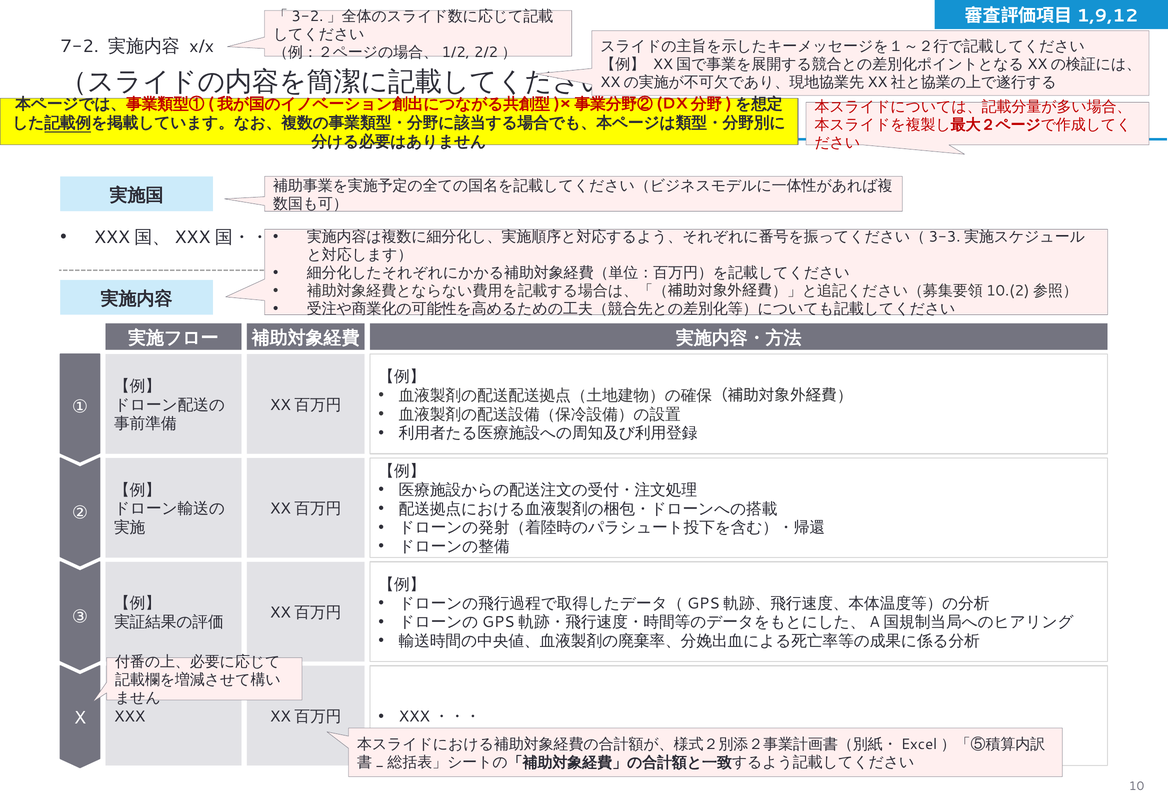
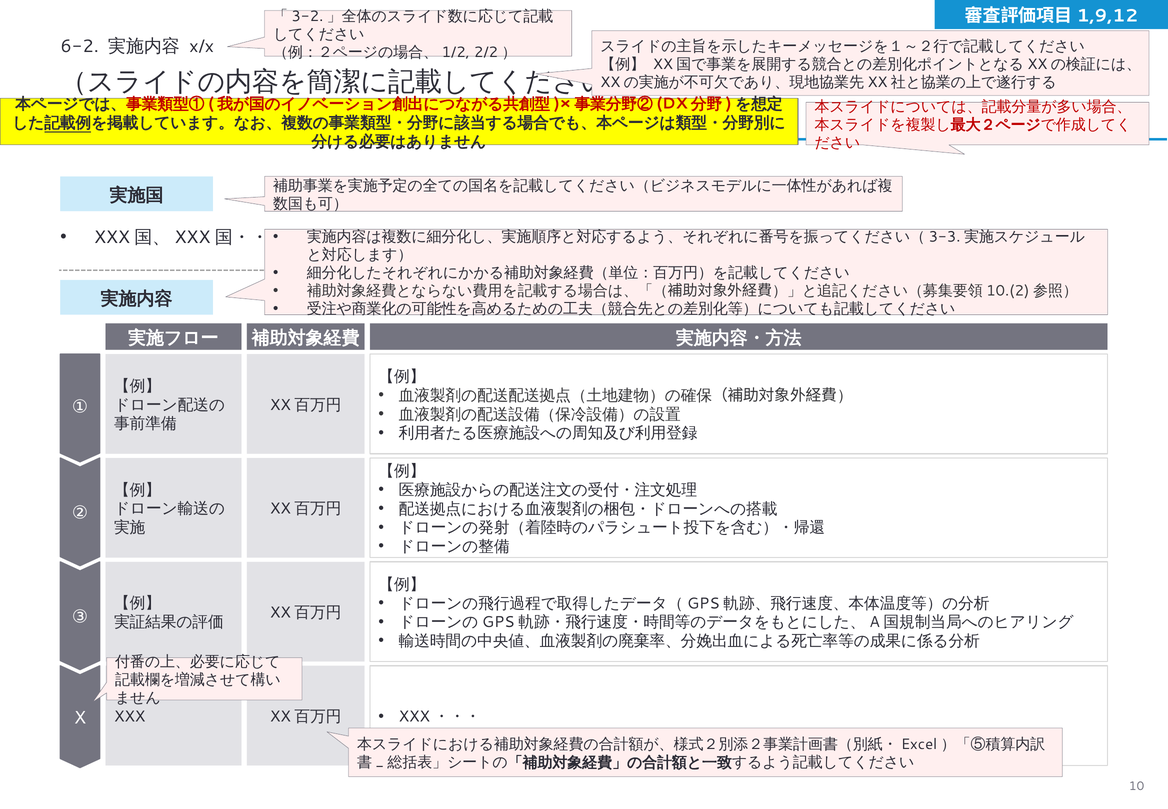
7-2: 7-2 -> 6-2
